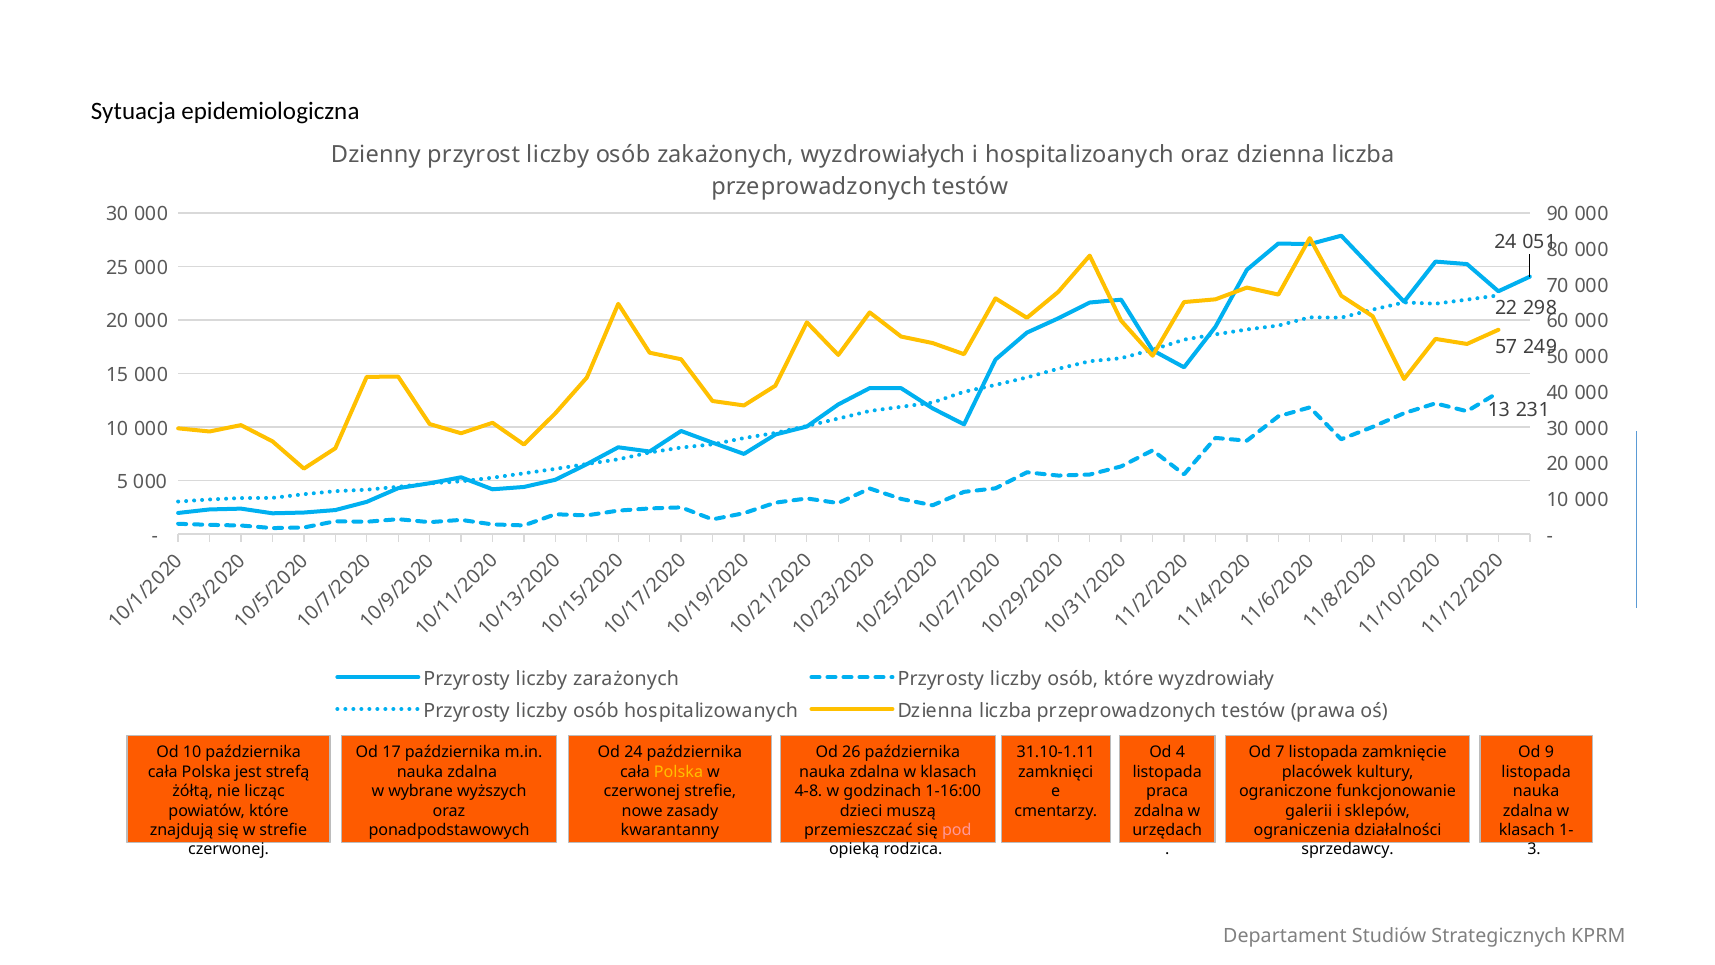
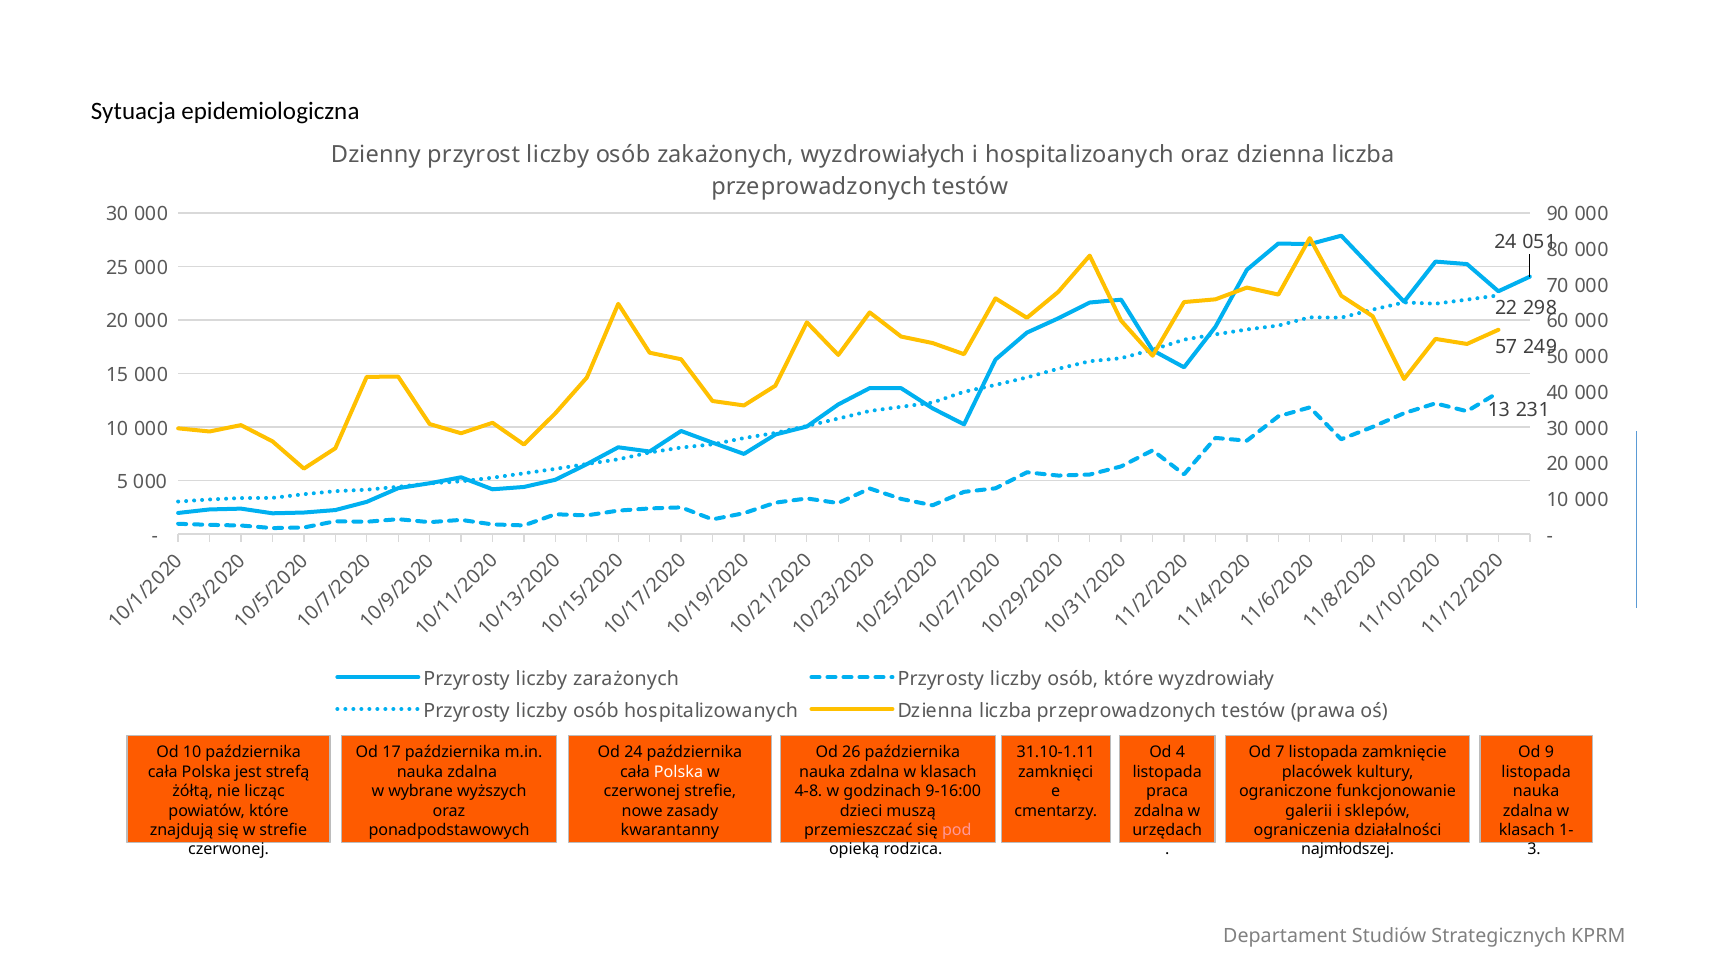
Polska at (679, 772) colour: yellow -> white
1-16:00: 1-16:00 -> 9-16:00
sprzedawcy: sprzedawcy -> najmłodszej
